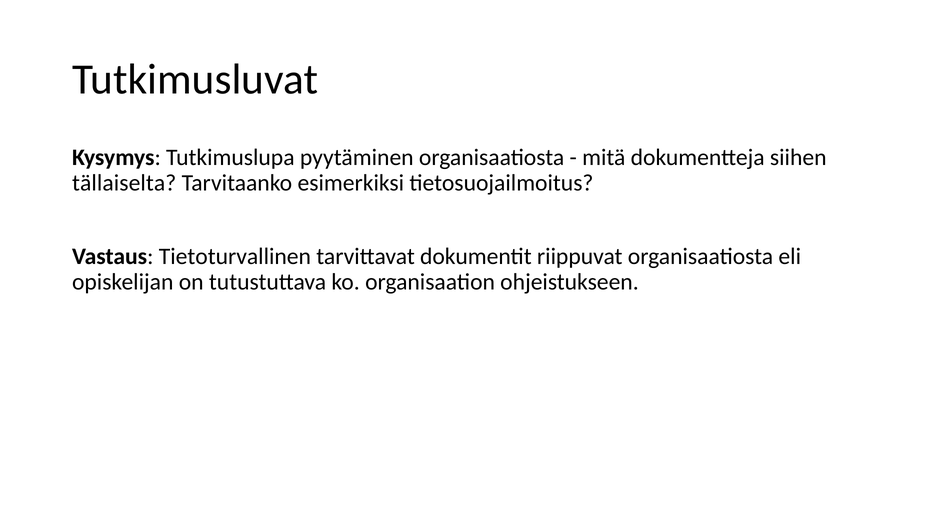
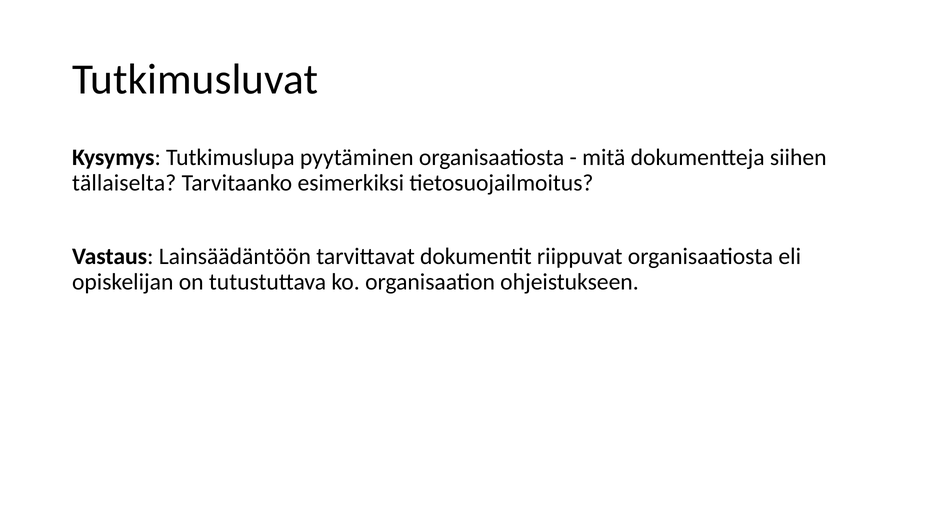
Tietoturvallinen: Tietoturvallinen -> Lainsäädäntöön
